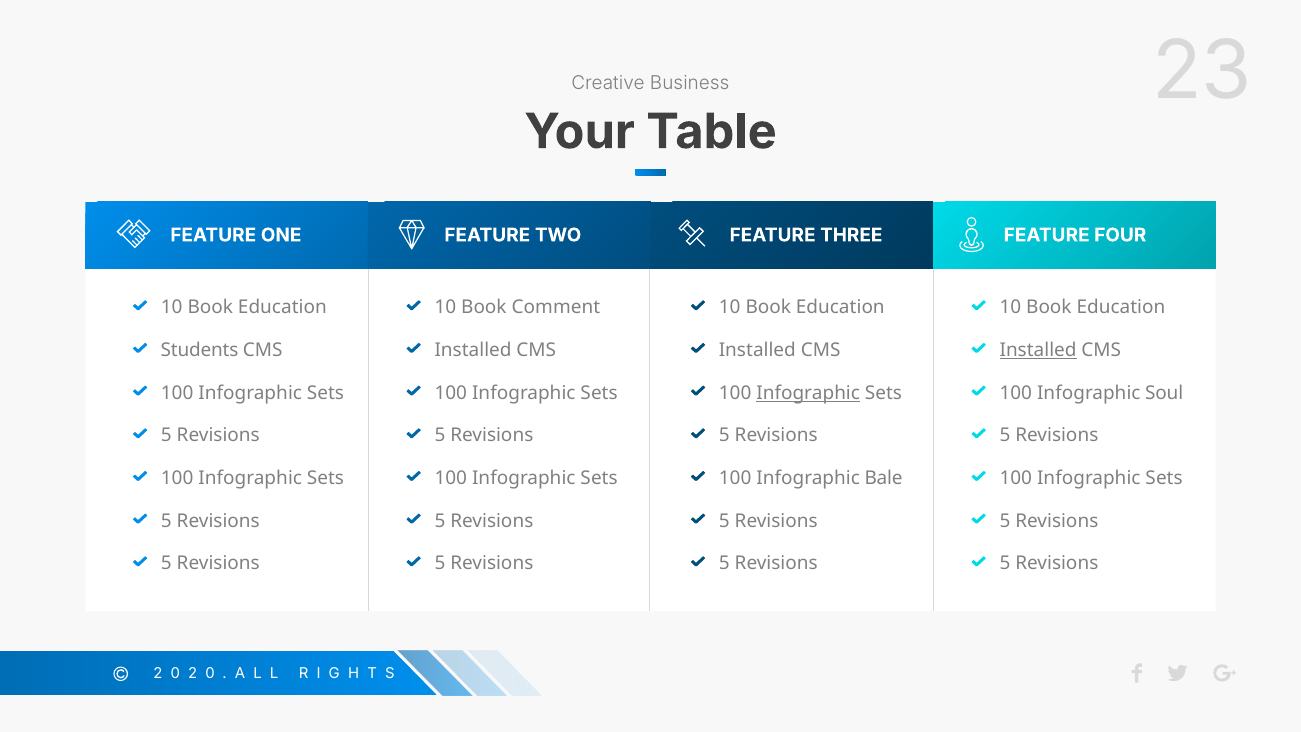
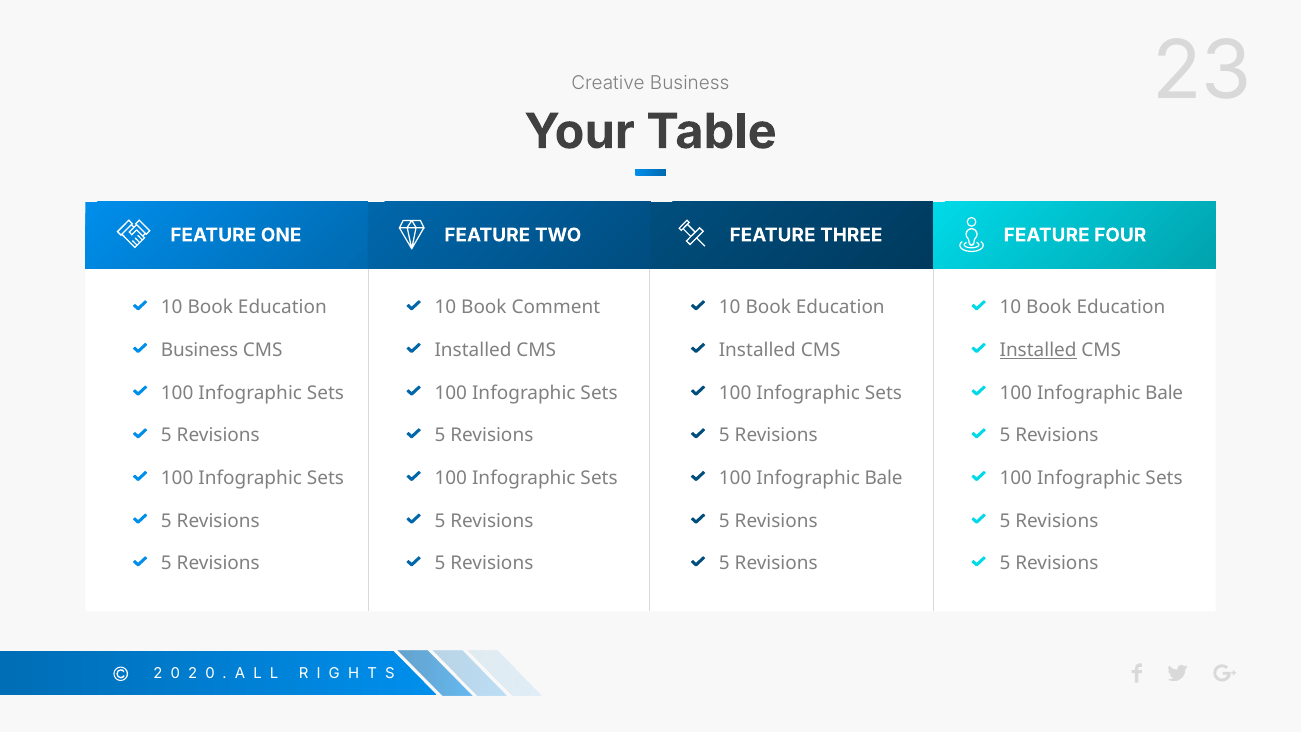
Students at (200, 350): Students -> Business
Infographic at (808, 393) underline: present -> none
Soul at (1164, 393): Soul -> Bale
